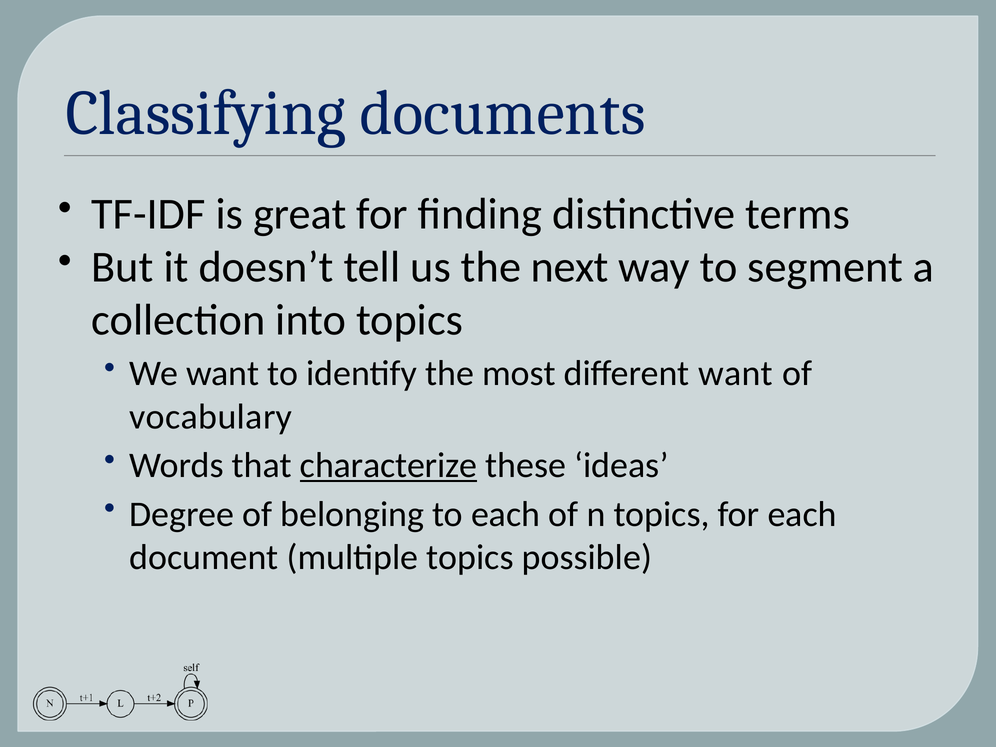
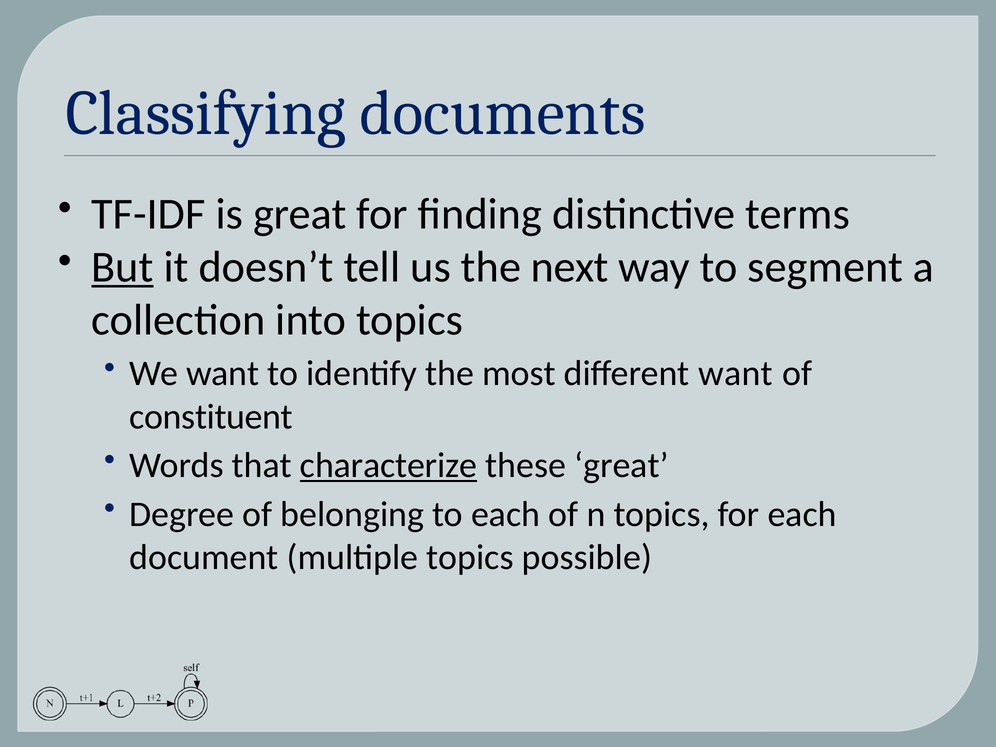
But underline: none -> present
vocabulary: vocabulary -> constituent
these ideas: ideas -> great
